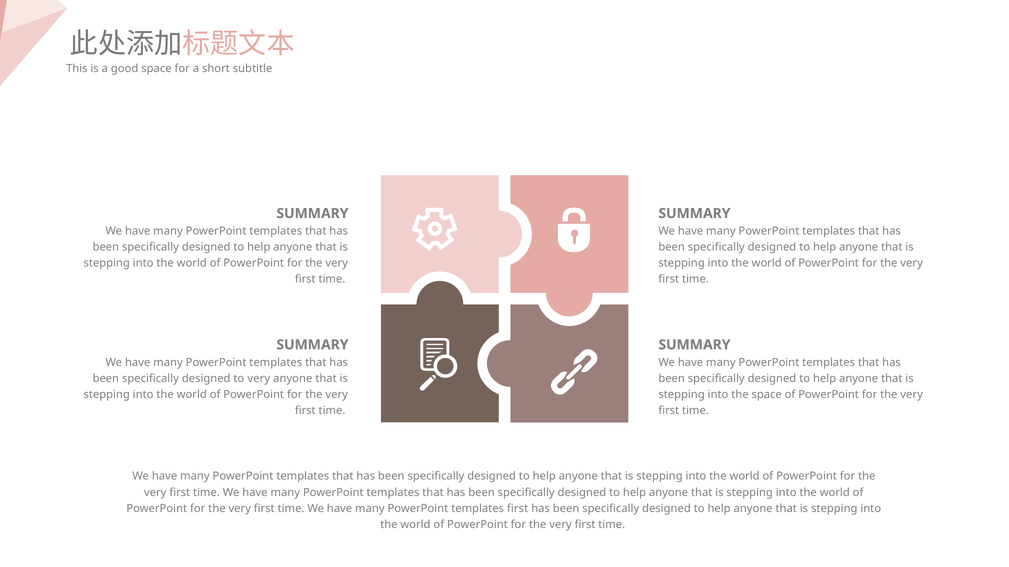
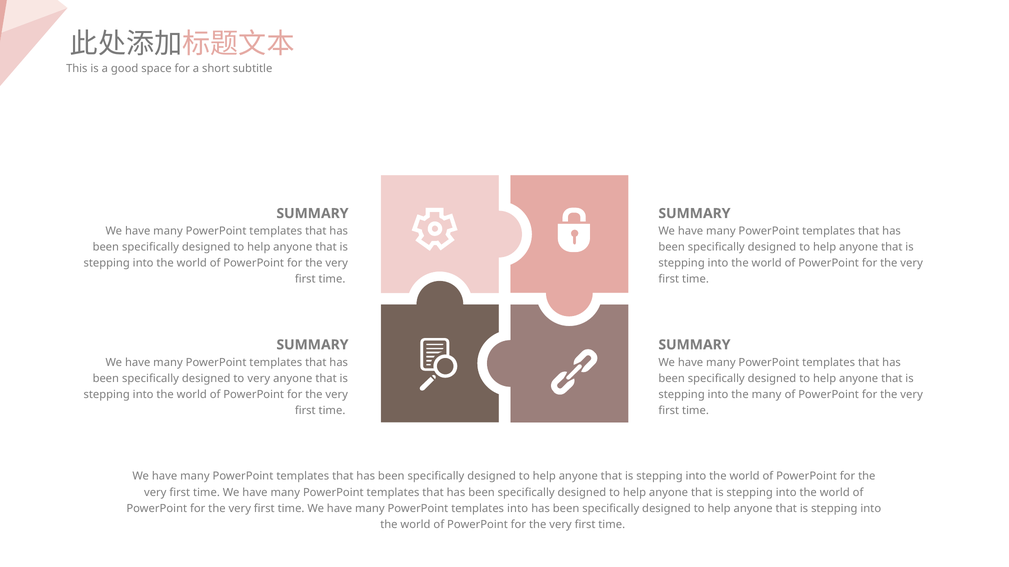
the space: space -> many
templates first: first -> into
